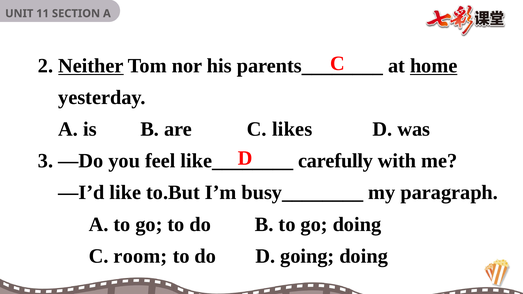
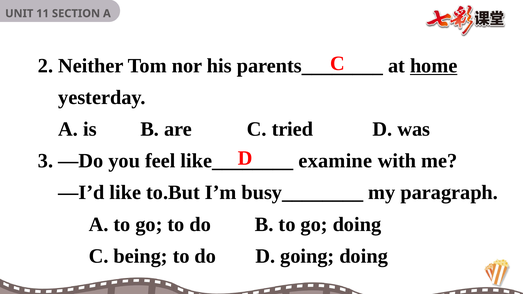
Neither underline: present -> none
likes: likes -> tried
carefully: carefully -> examine
room: room -> being
